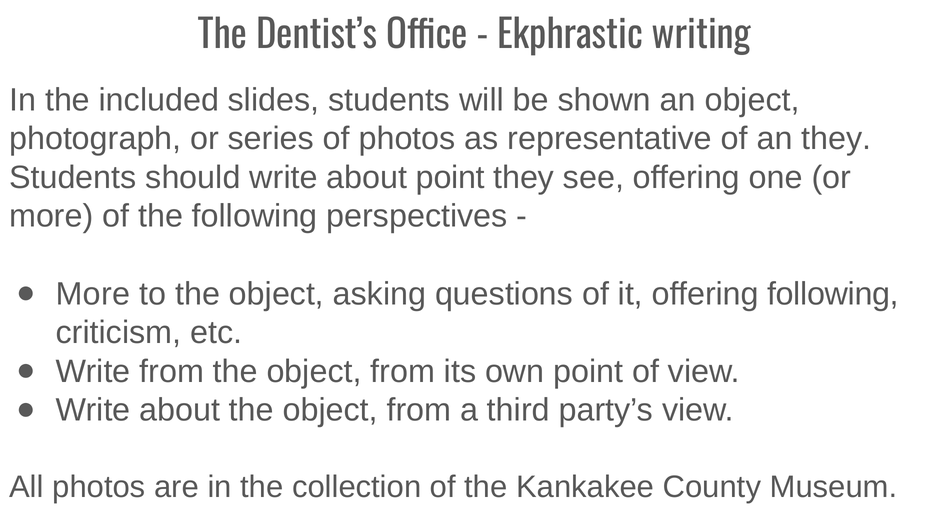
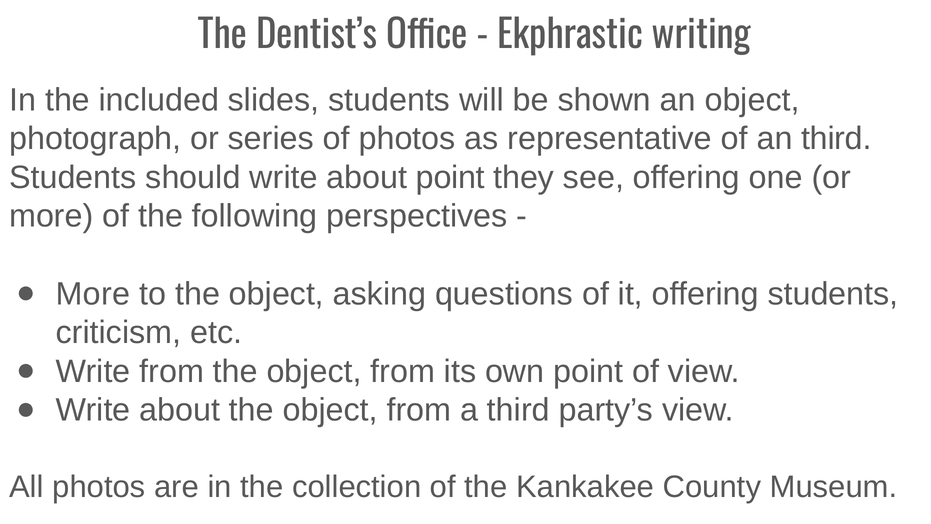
an they: they -> third
offering following: following -> students
